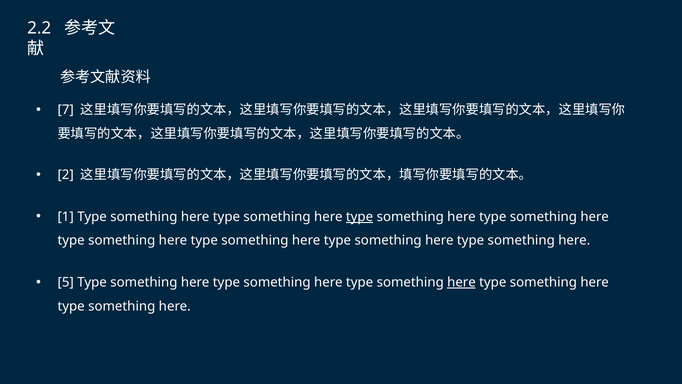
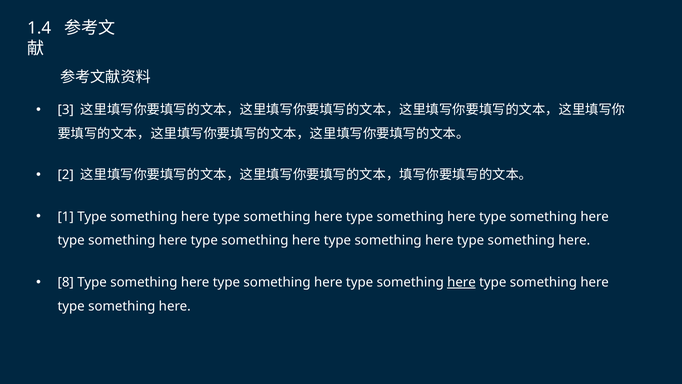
2.2: 2.2 -> 1.4
7: 7 -> 3
type at (360, 217) underline: present -> none
5: 5 -> 8
